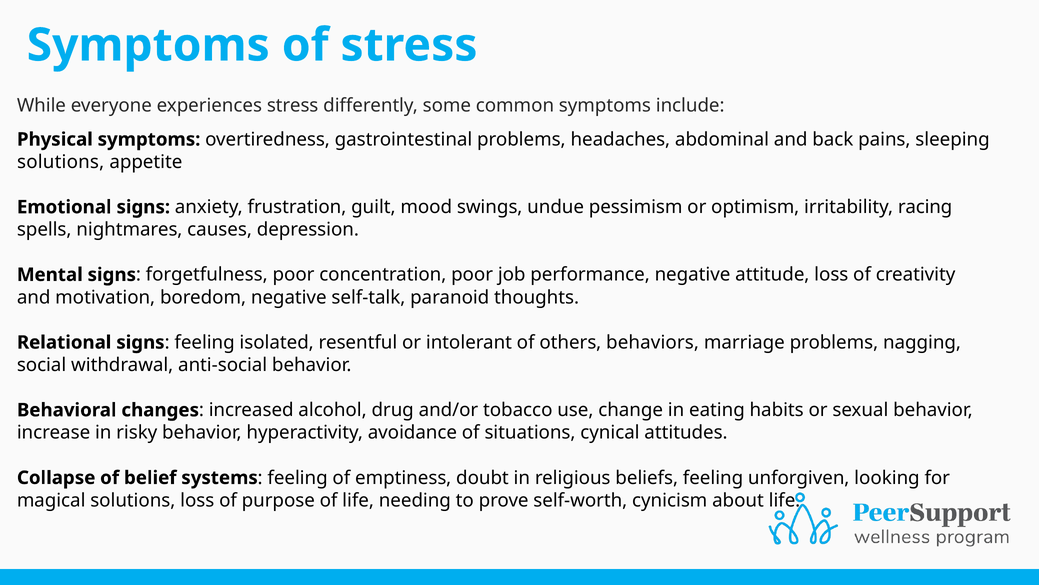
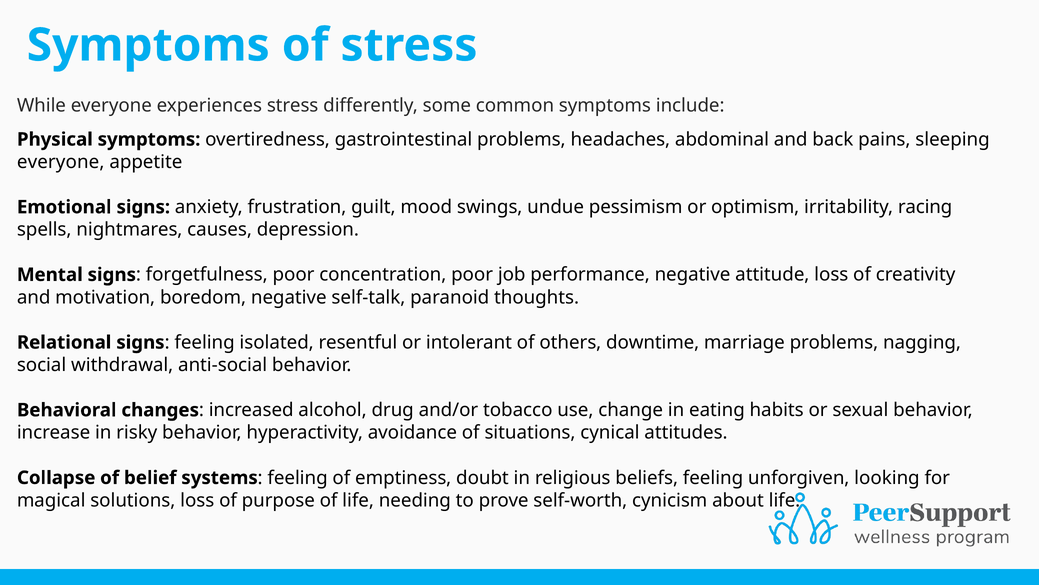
solutions at (61, 162): solutions -> everyone
behaviors: behaviors -> downtime
